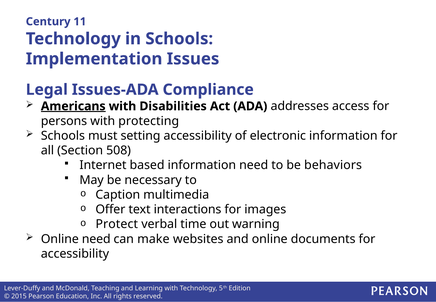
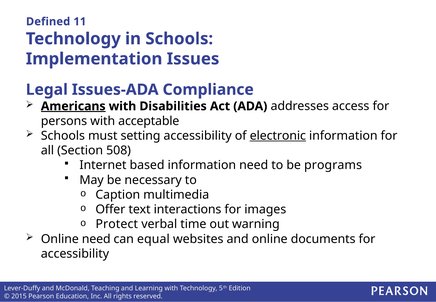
Century: Century -> Defined
protecting: protecting -> acceptable
electronic underline: none -> present
behaviors: behaviors -> programs
make: make -> equal
